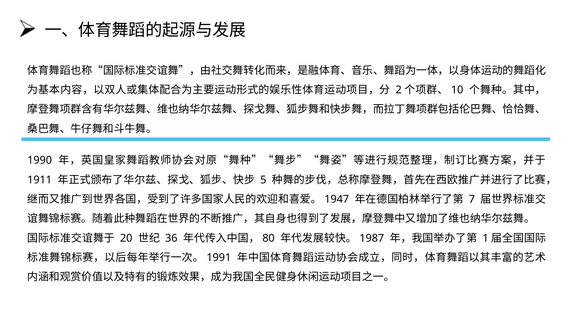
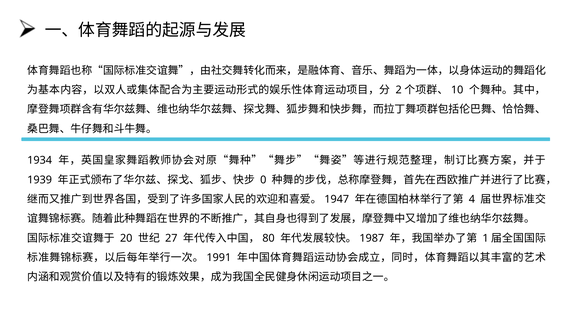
1990: 1990 -> 1934
1911: 1911 -> 1939
5: 5 -> 0
7: 7 -> 4
36: 36 -> 27
